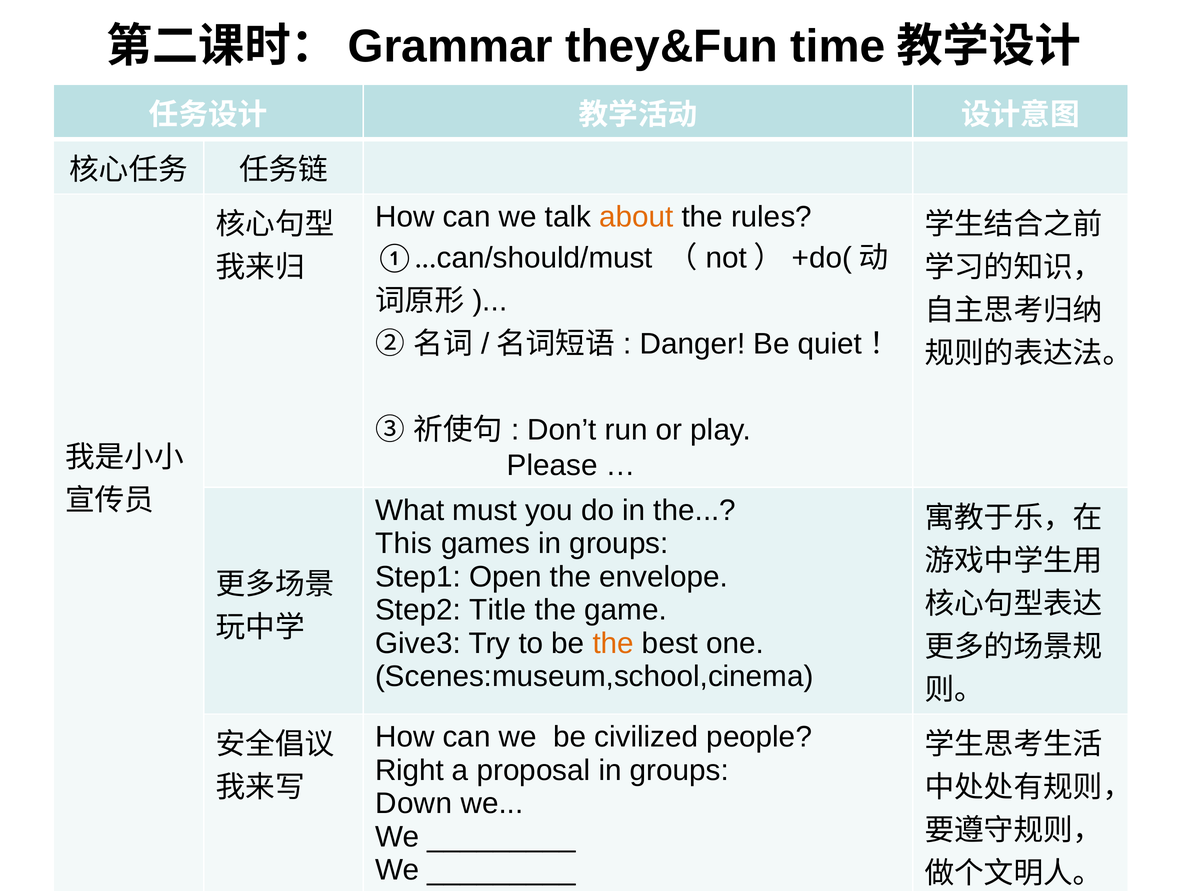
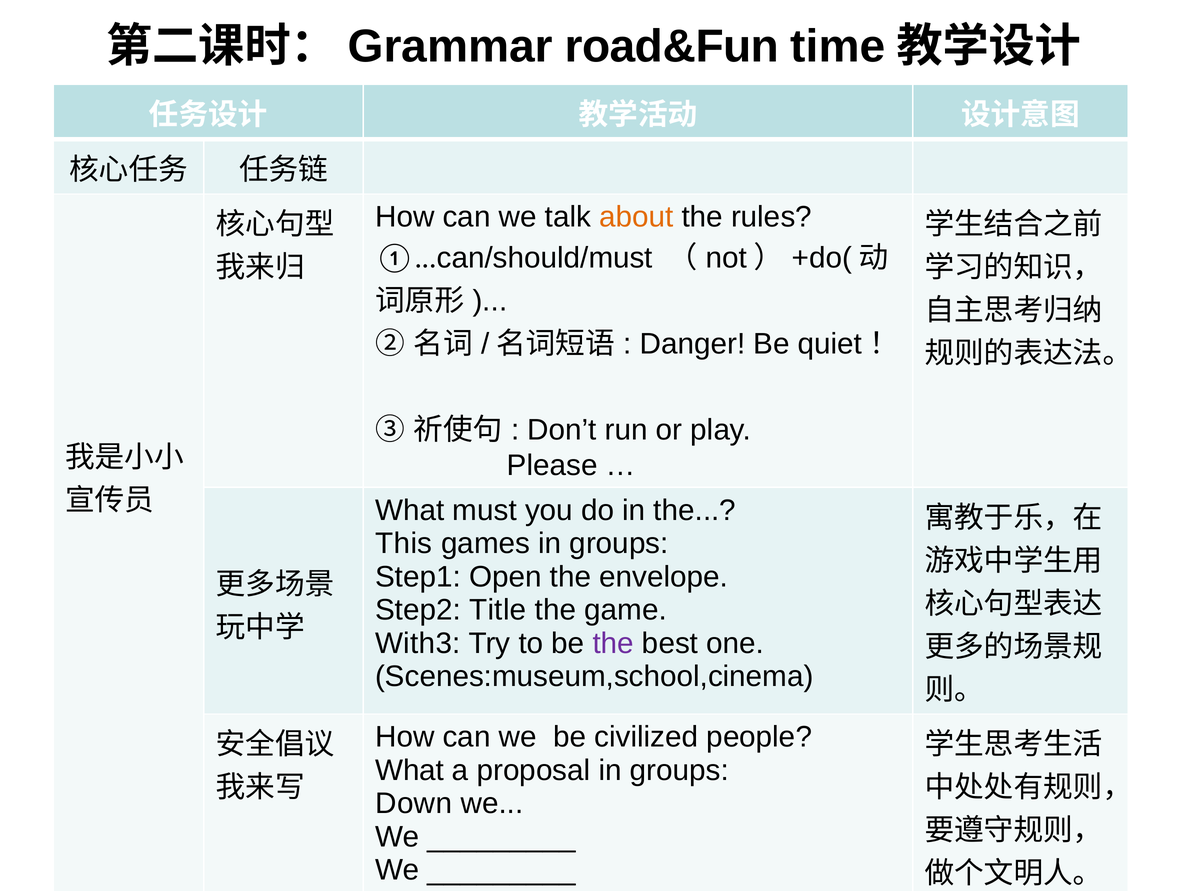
they&Fun: they&Fun -> road&Fun
Give3: Give3 -> With3
the at (613, 643) colour: orange -> purple
Right at (410, 770): Right -> What
